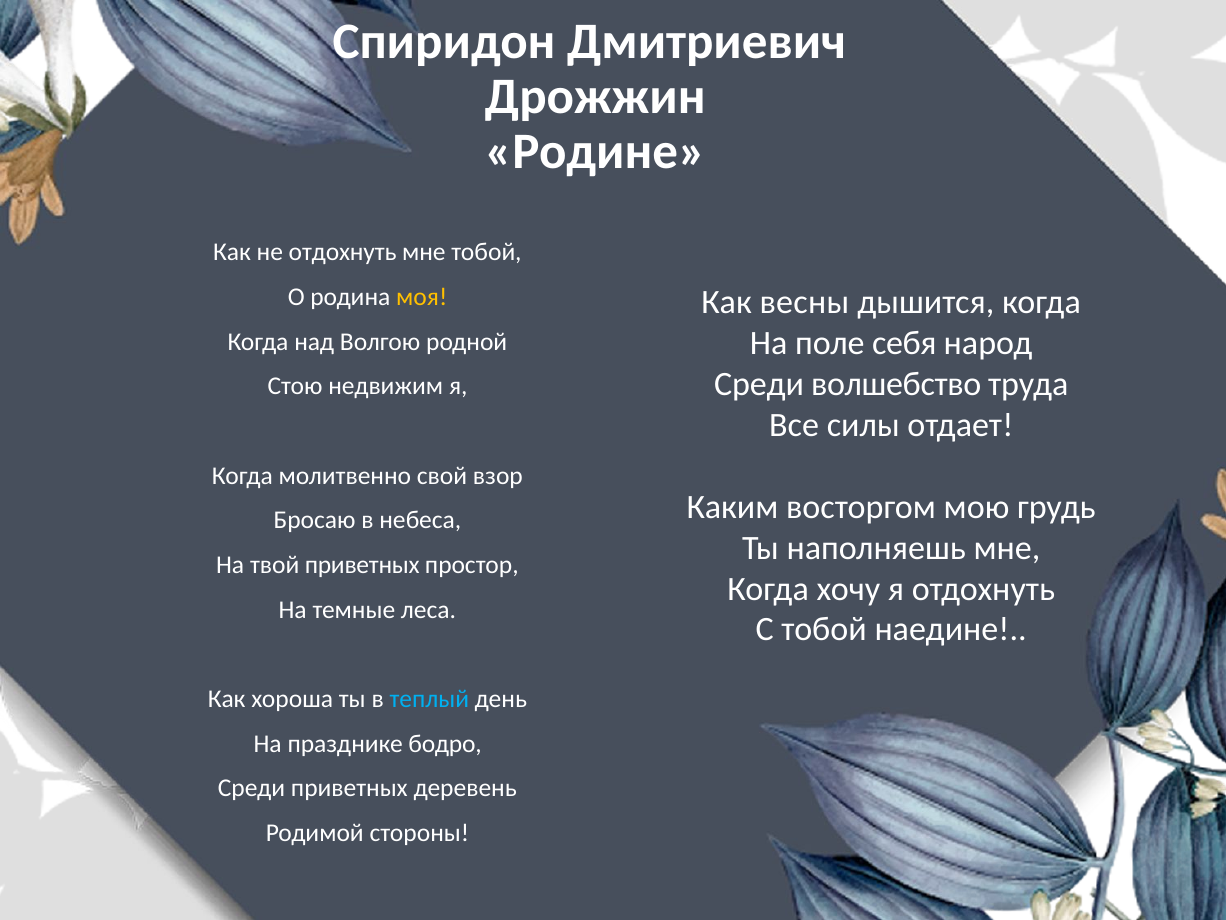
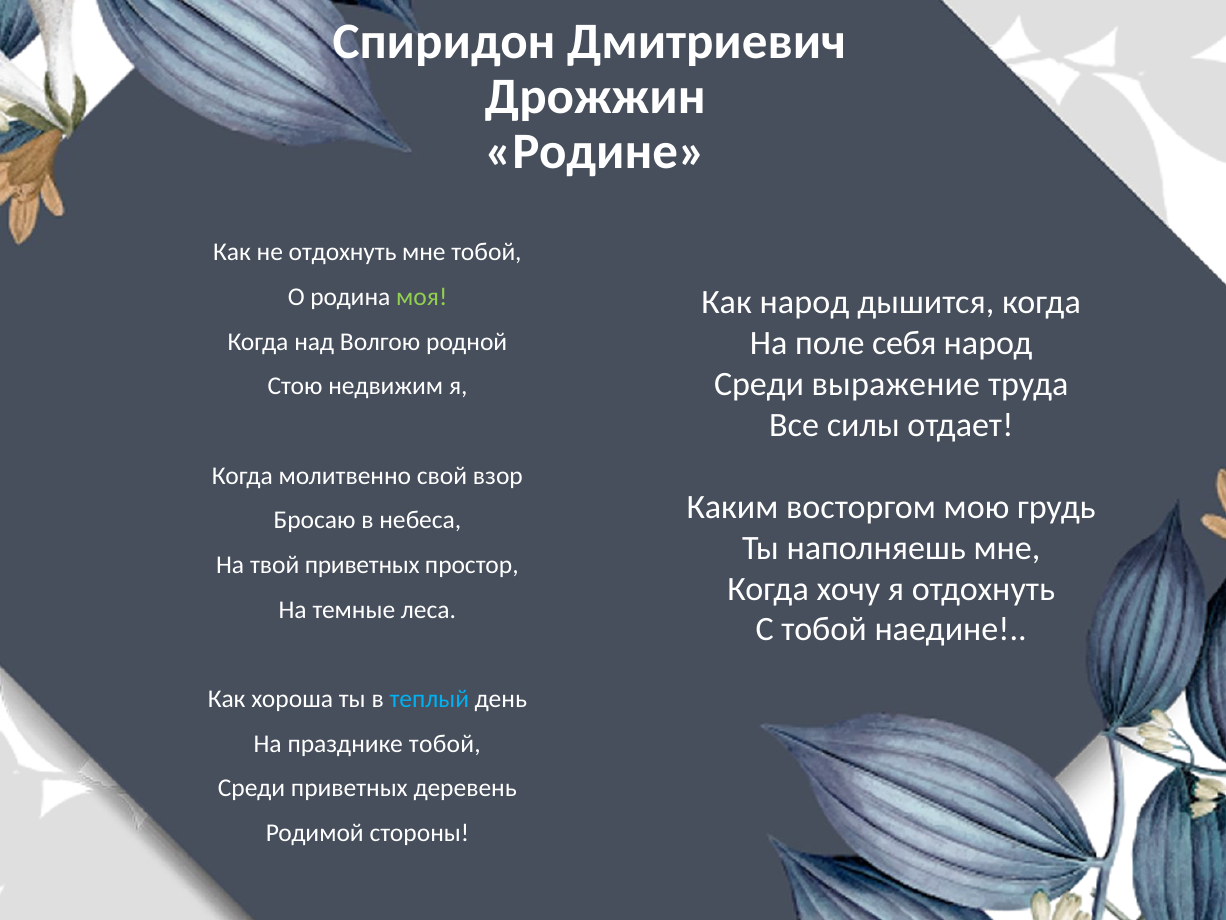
моя colour: yellow -> light green
Как весны: весны -> народ
волшебство: волшебство -> выражение
празднике бодро: бодро -> тобой
